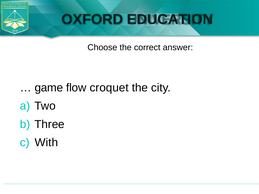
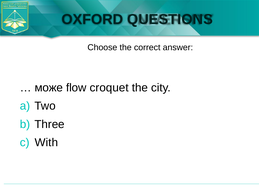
EDUCATION: EDUCATION -> QUESTIONS
game: game -> може
